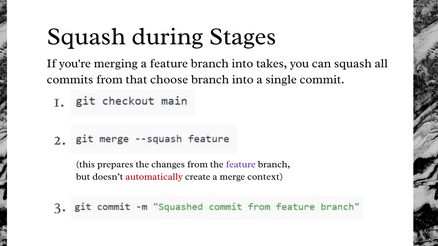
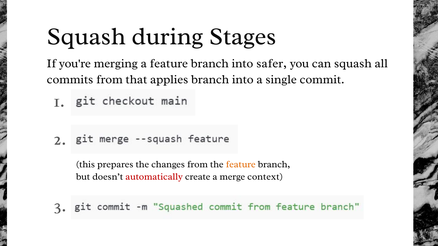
takes: takes -> safer
choose: choose -> applies
feature at (241, 164) colour: purple -> orange
